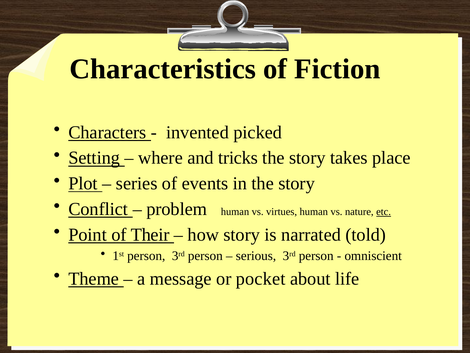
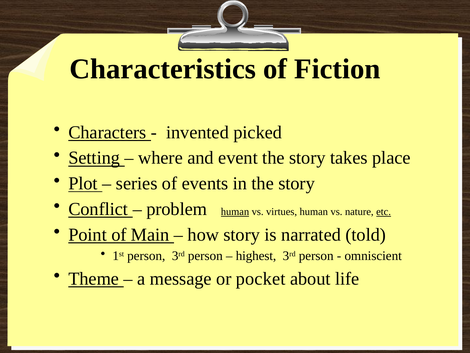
tricks: tricks -> event
human at (235, 212) underline: none -> present
Their: Their -> Main
serious: serious -> highest
